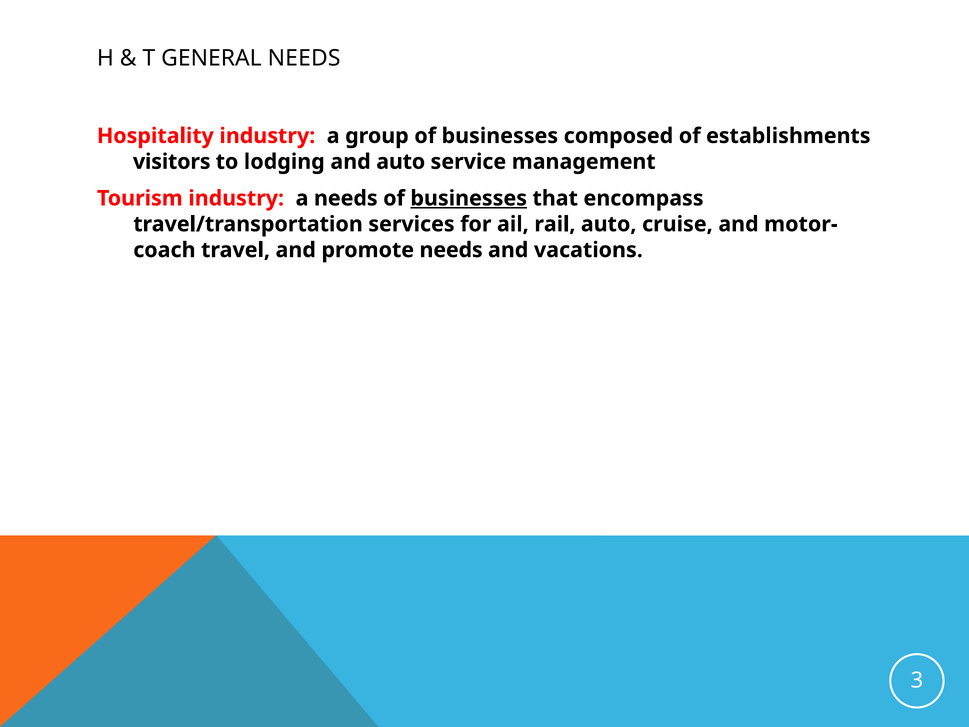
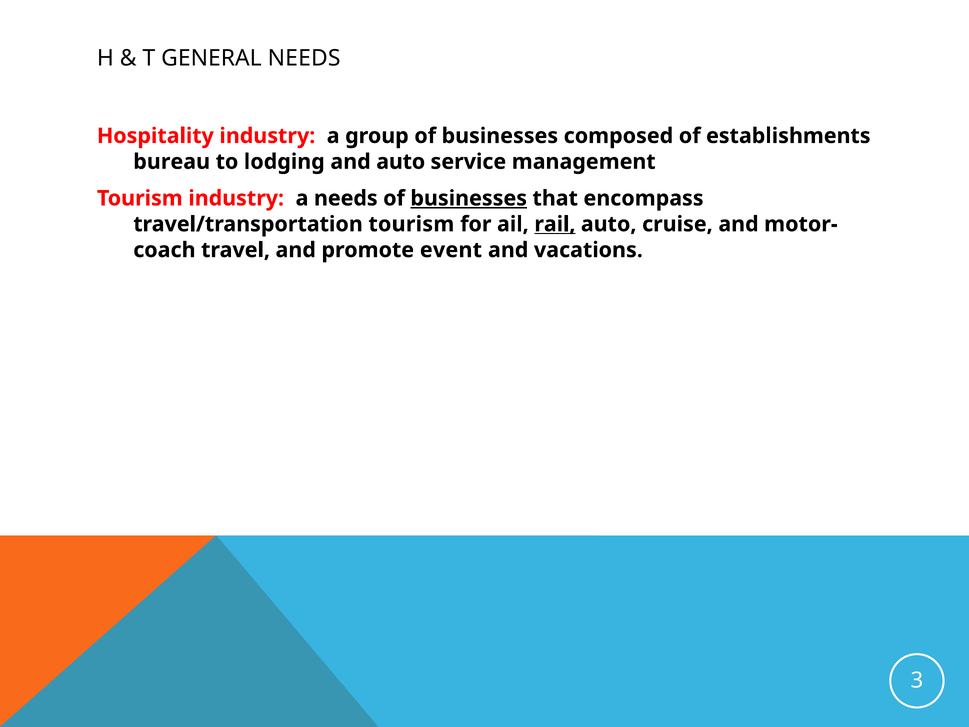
visitors: visitors -> bureau
travel/transportation services: services -> tourism
rail underline: none -> present
promote needs: needs -> event
